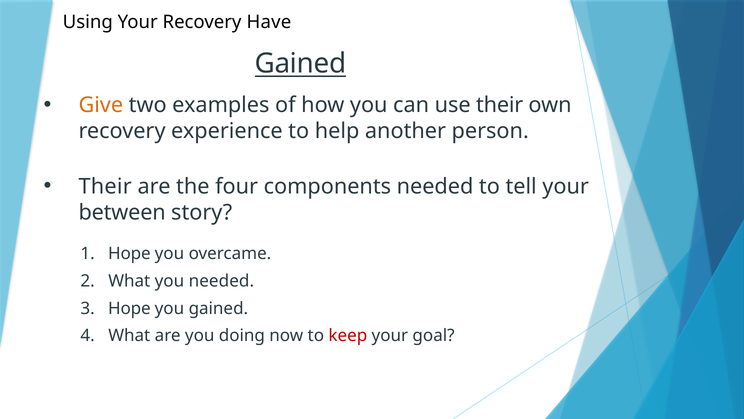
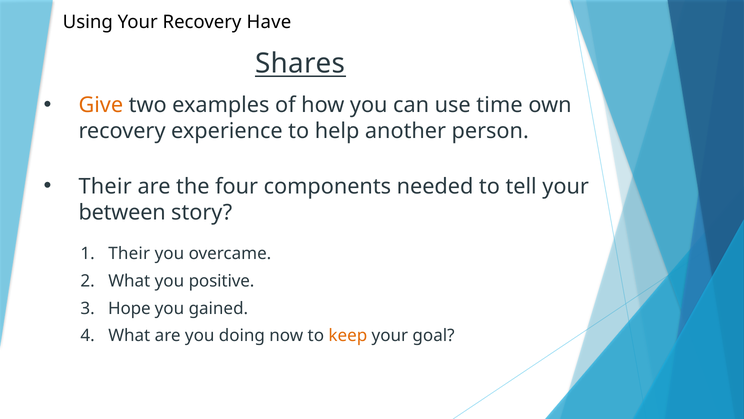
Gained at (300, 63): Gained -> Shares
use their: their -> time
Hope at (129, 253): Hope -> Their
you needed: needed -> positive
keep colour: red -> orange
